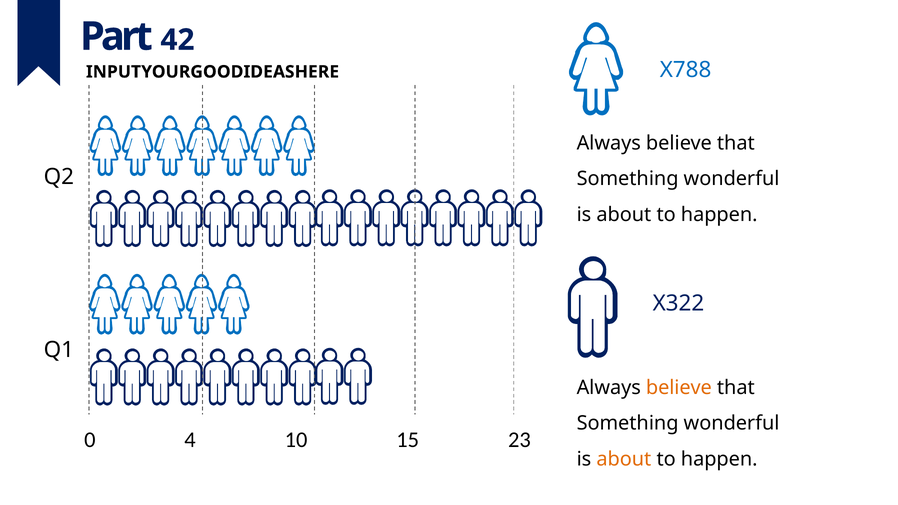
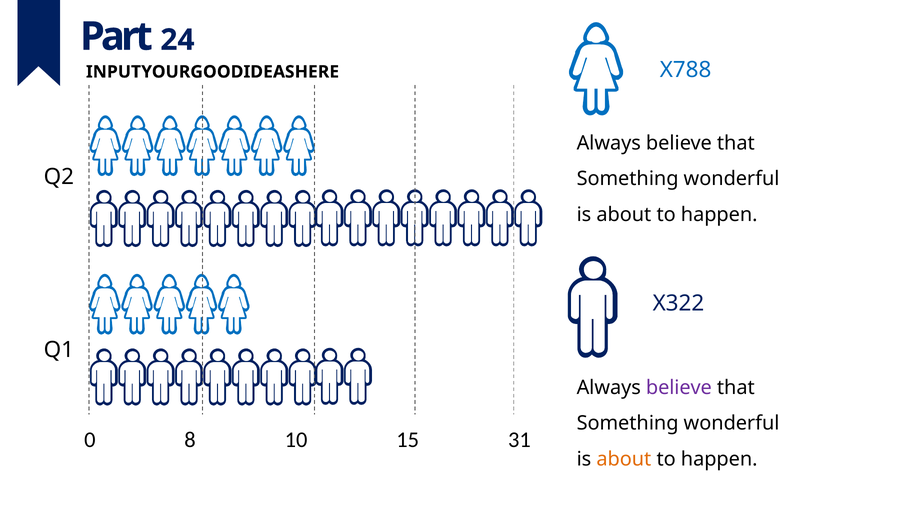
42: 42 -> 24
believe at (679, 388) colour: orange -> purple
4: 4 -> 8
23: 23 -> 31
